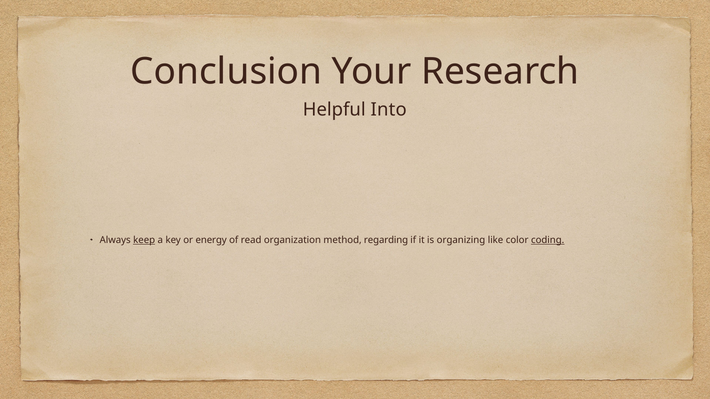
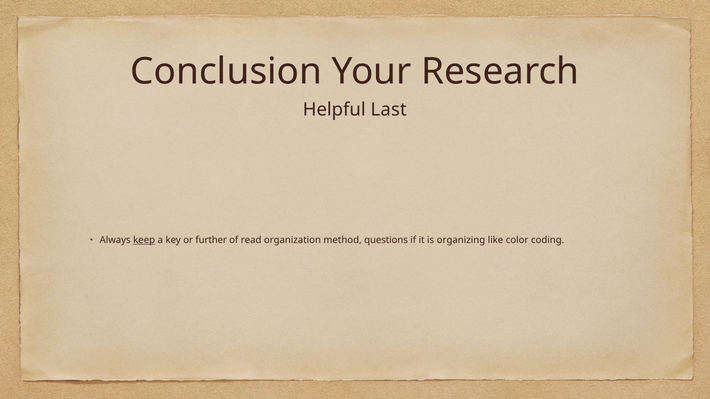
Into: Into -> Last
energy: energy -> further
regarding: regarding -> questions
coding underline: present -> none
